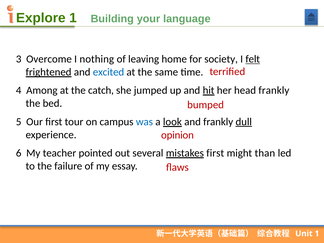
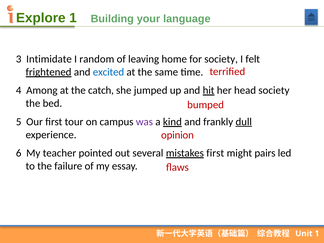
Overcome: Overcome -> Intimidate
nothing: nothing -> random
felt underline: present -> none
head frankly: frankly -> society
was colour: blue -> purple
look: look -> kind
than: than -> pairs
